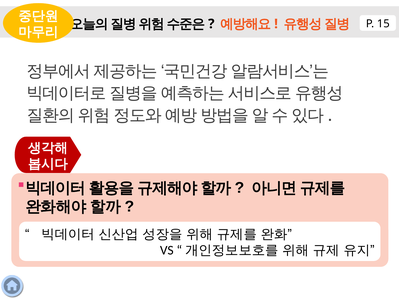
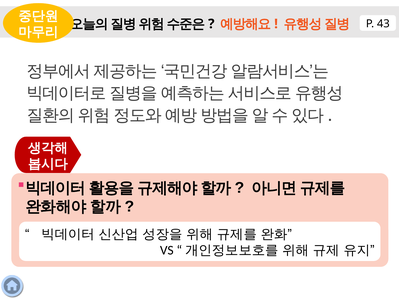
15: 15 -> 43
